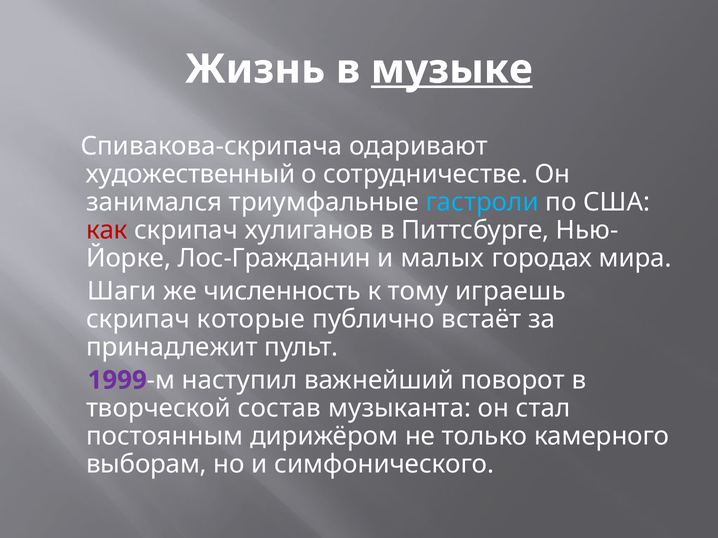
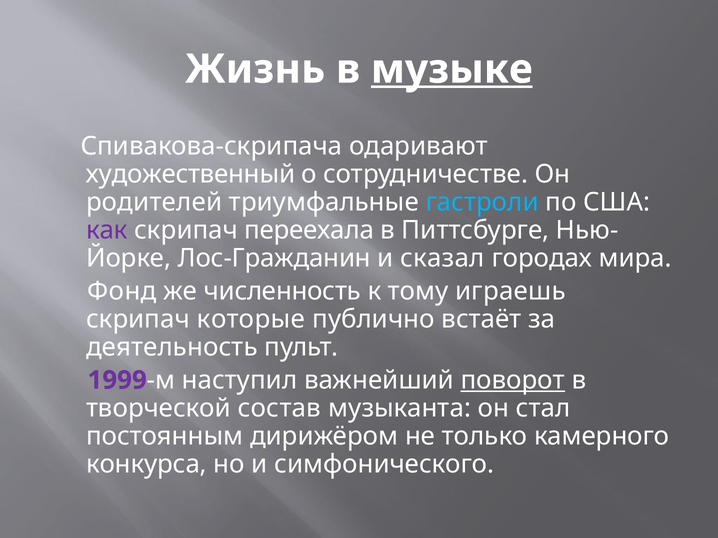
занимался: занимался -> родителей
как colour: red -> purple
хулиганов: хулиганов -> переехала
малых: малых -> сказал
Шаги: Шаги -> Фонд
принадлежит: принадлежит -> деятельность
поворот underline: none -> present
выборам: выборам -> конкурса
